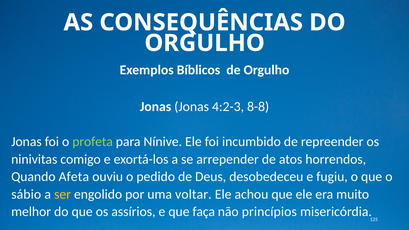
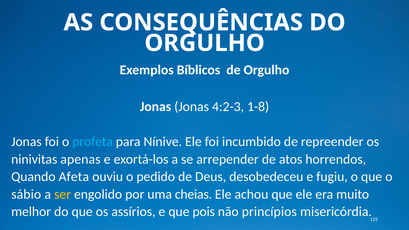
8-8: 8-8 -> 1-8
profeta colour: light green -> light blue
comigo: comigo -> apenas
voltar: voltar -> cheias
faça: faça -> pois
